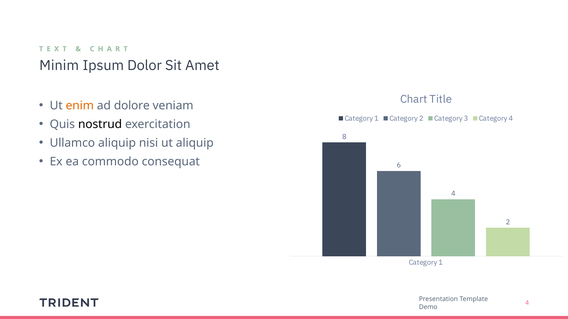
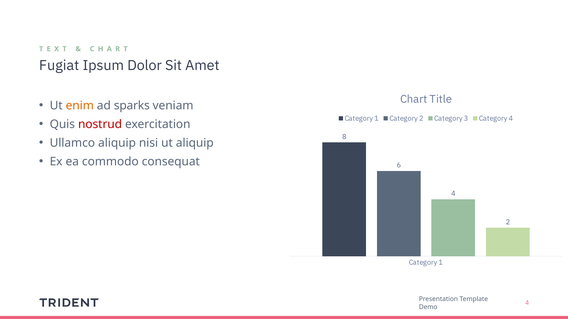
Minim: Minim -> Fugiat
dolore: dolore -> sparks
nostrud colour: black -> red
